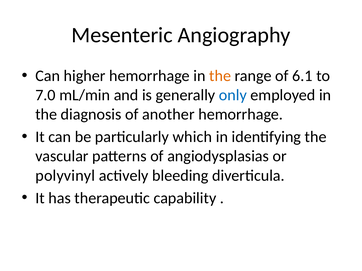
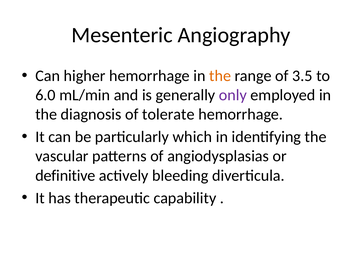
6.1: 6.1 -> 3.5
7.0: 7.0 -> 6.0
only colour: blue -> purple
another: another -> tolerate
polyvinyl: polyvinyl -> definitive
